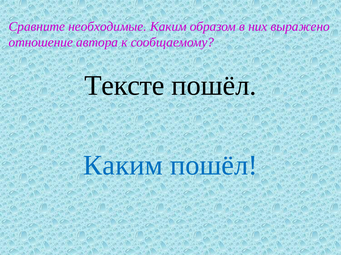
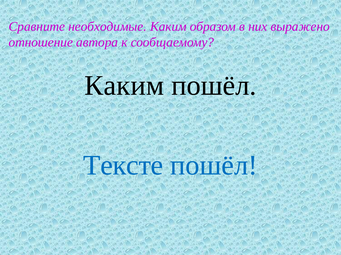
Тексте at (124, 86): Тексте -> Каким
Каким at (123, 166): Каким -> Тексте
